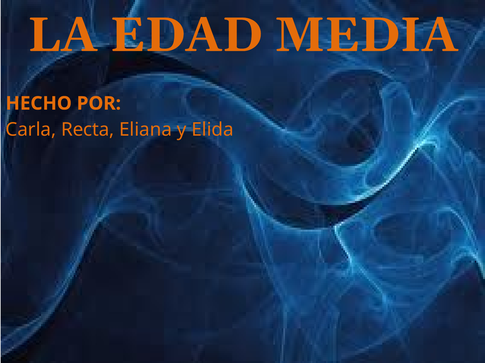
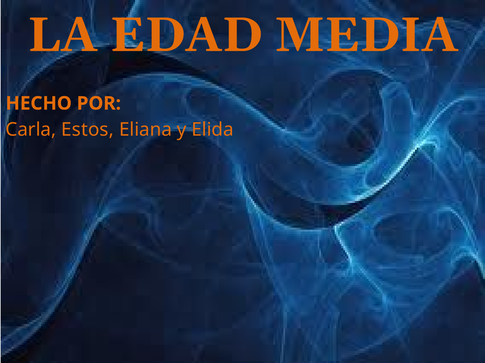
Recta: Recta -> Estos
